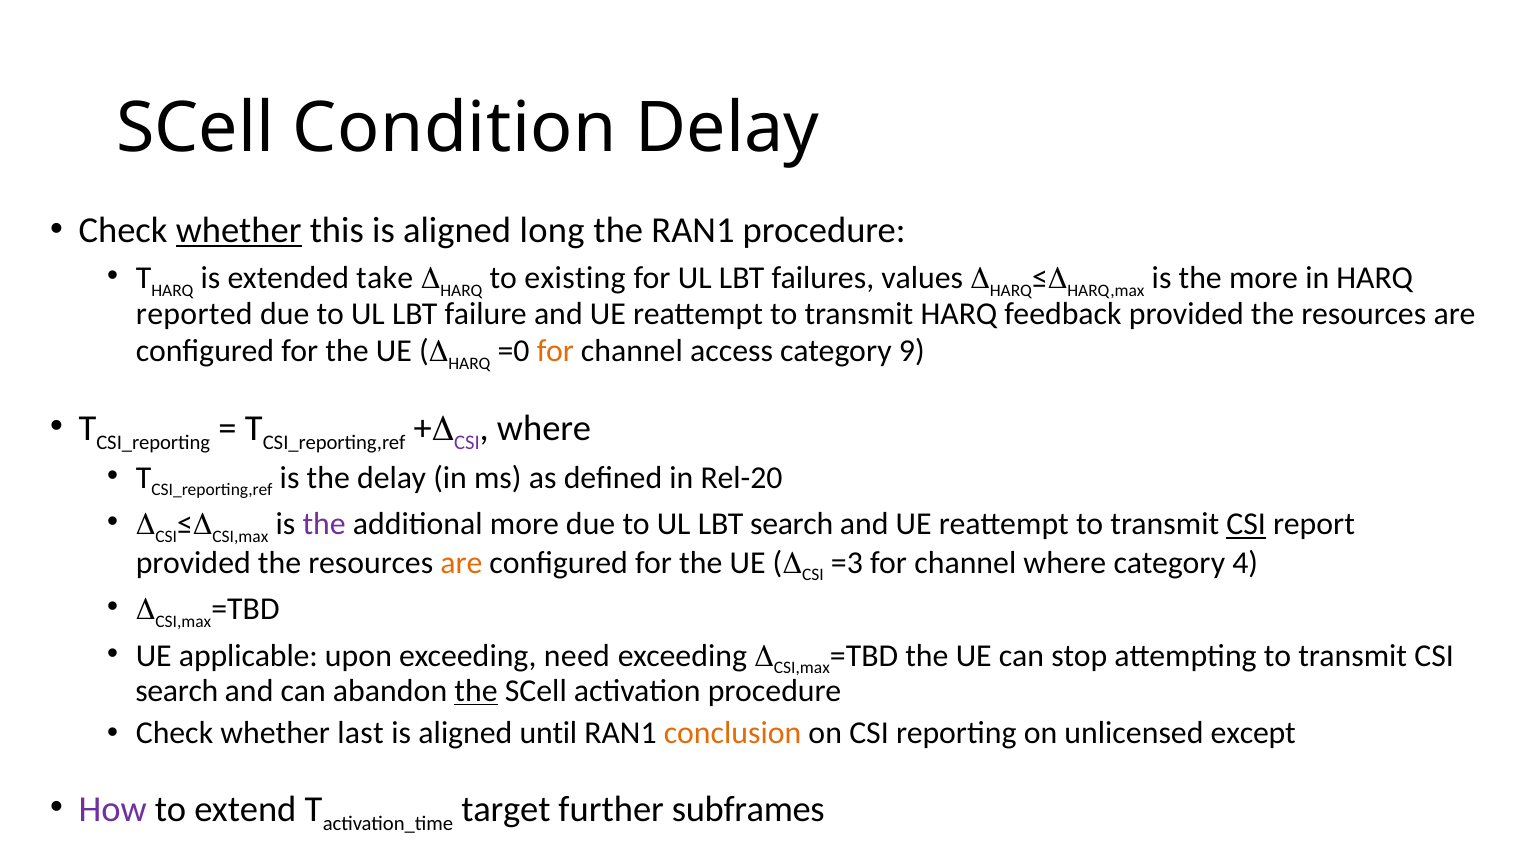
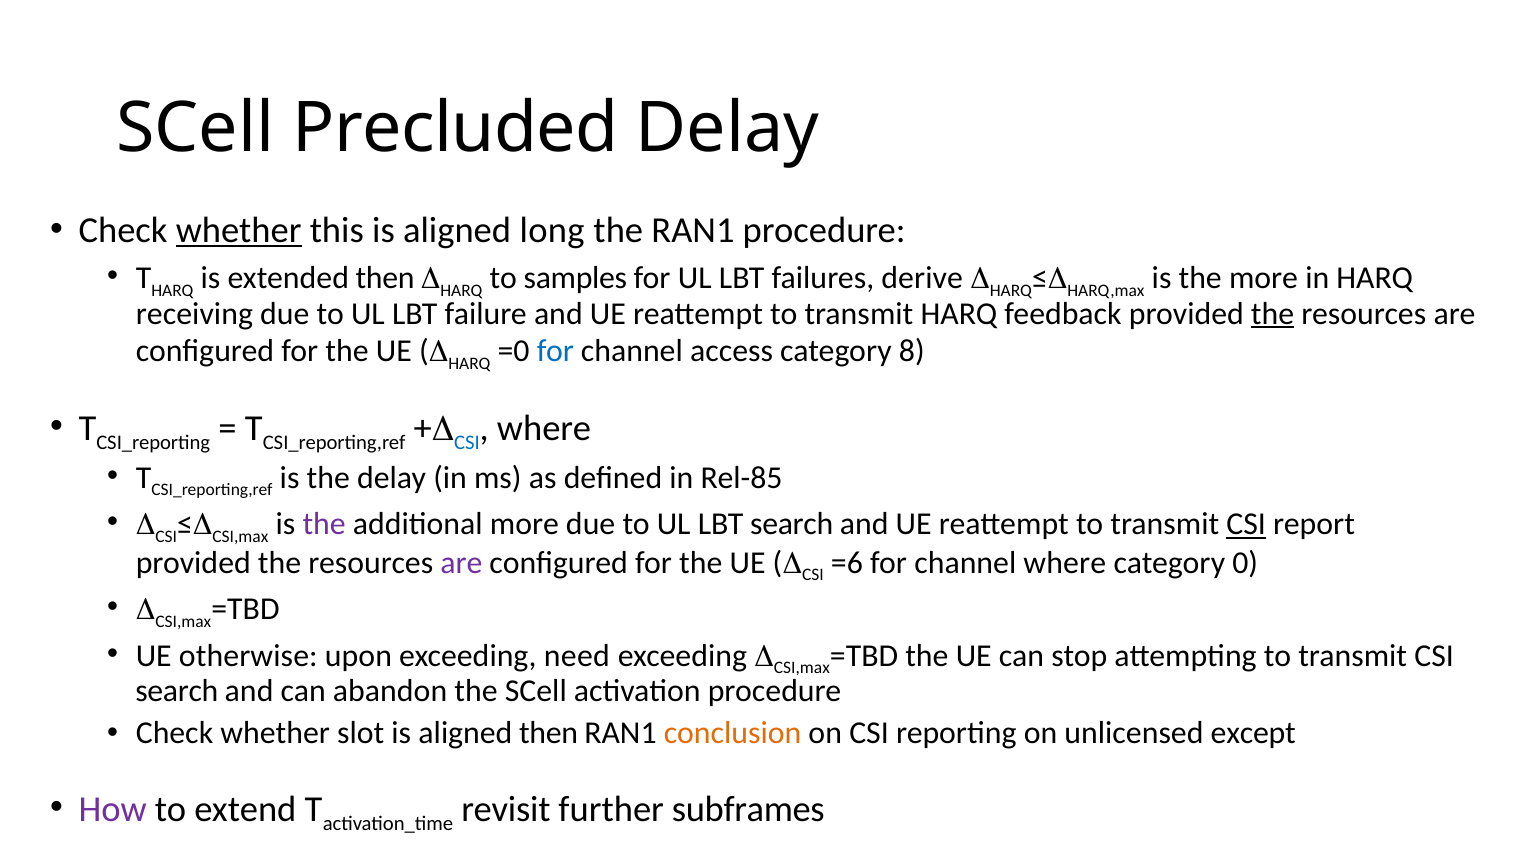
Condition: Condition -> Precluded
extended take: take -> then
existing: existing -> samples
values: values -> derive
reported: reported -> receiving
the at (1273, 313) underline: none -> present
for at (555, 351) colour: orange -> blue
9: 9 -> 8
CSI at (467, 442) colour: purple -> blue
Rel-20: Rel-20 -> Rel-85
are at (461, 562) colour: orange -> purple
=3: =3 -> =6
4: 4 -> 0
applicable: applicable -> otherwise
the at (476, 690) underline: present -> none
last: last -> slot
aligned until: until -> then
target: target -> revisit
